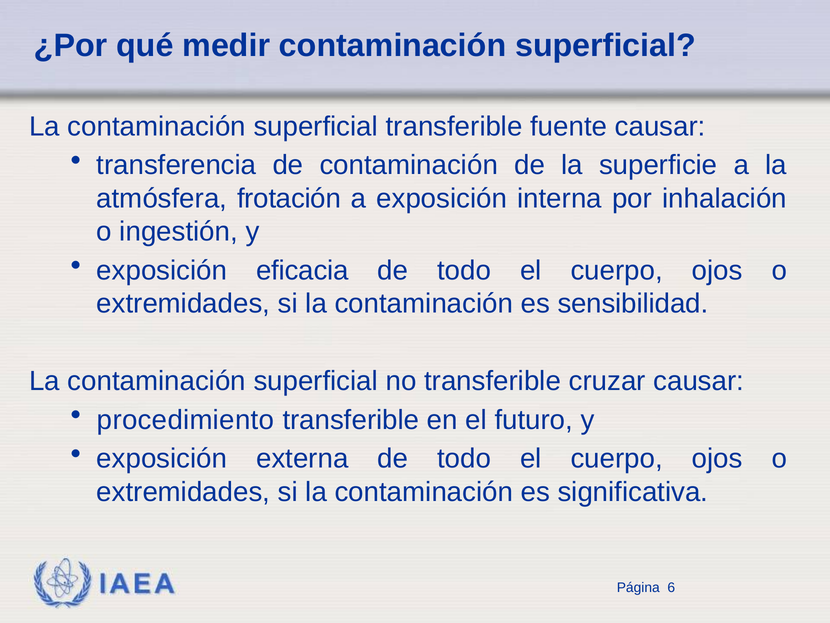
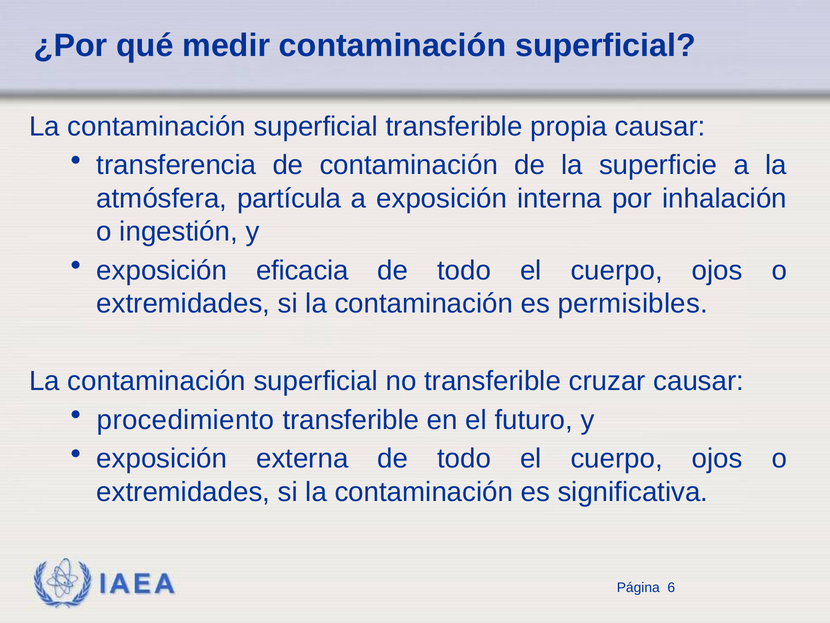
fuente: fuente -> propia
frotación: frotación -> partícula
sensibilidad: sensibilidad -> permisibles
